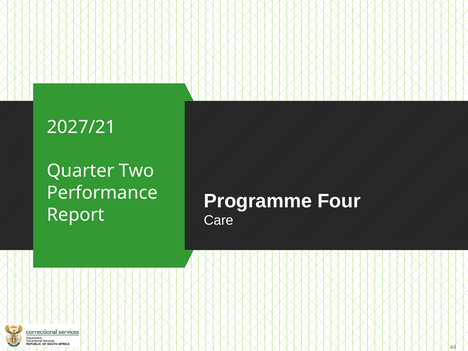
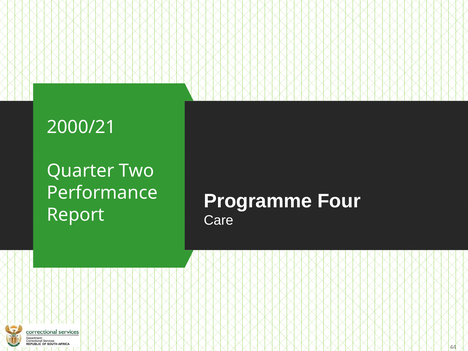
2027/21: 2027/21 -> 2000/21
